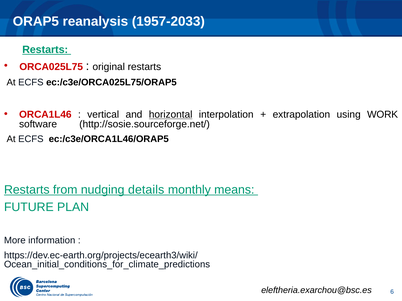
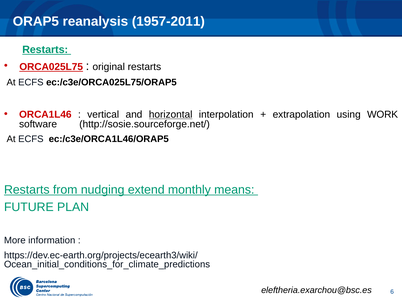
1957-2033: 1957-2033 -> 1957-2011
ORCA025L75 underline: none -> present
details: details -> extend
